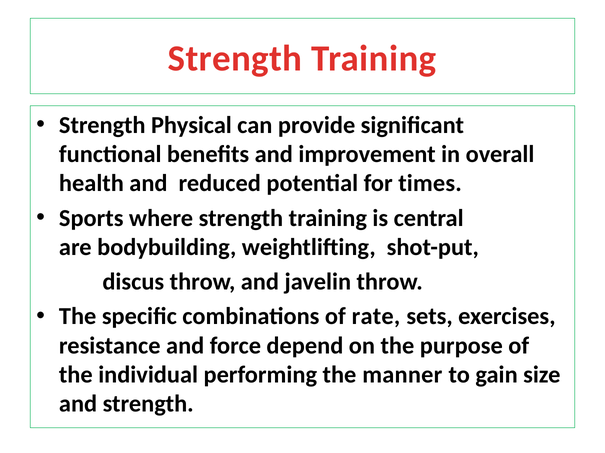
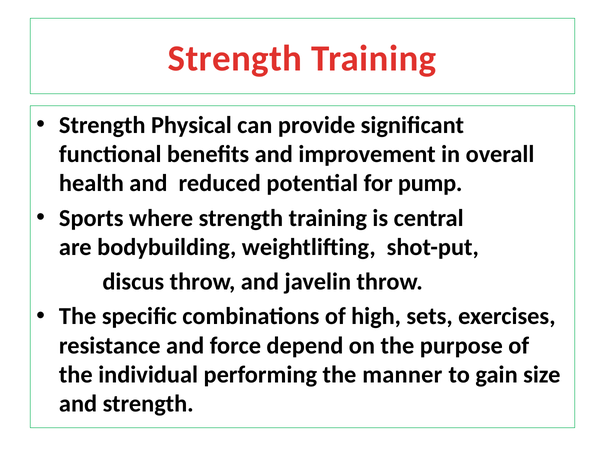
times: times -> pump
rate: rate -> high
